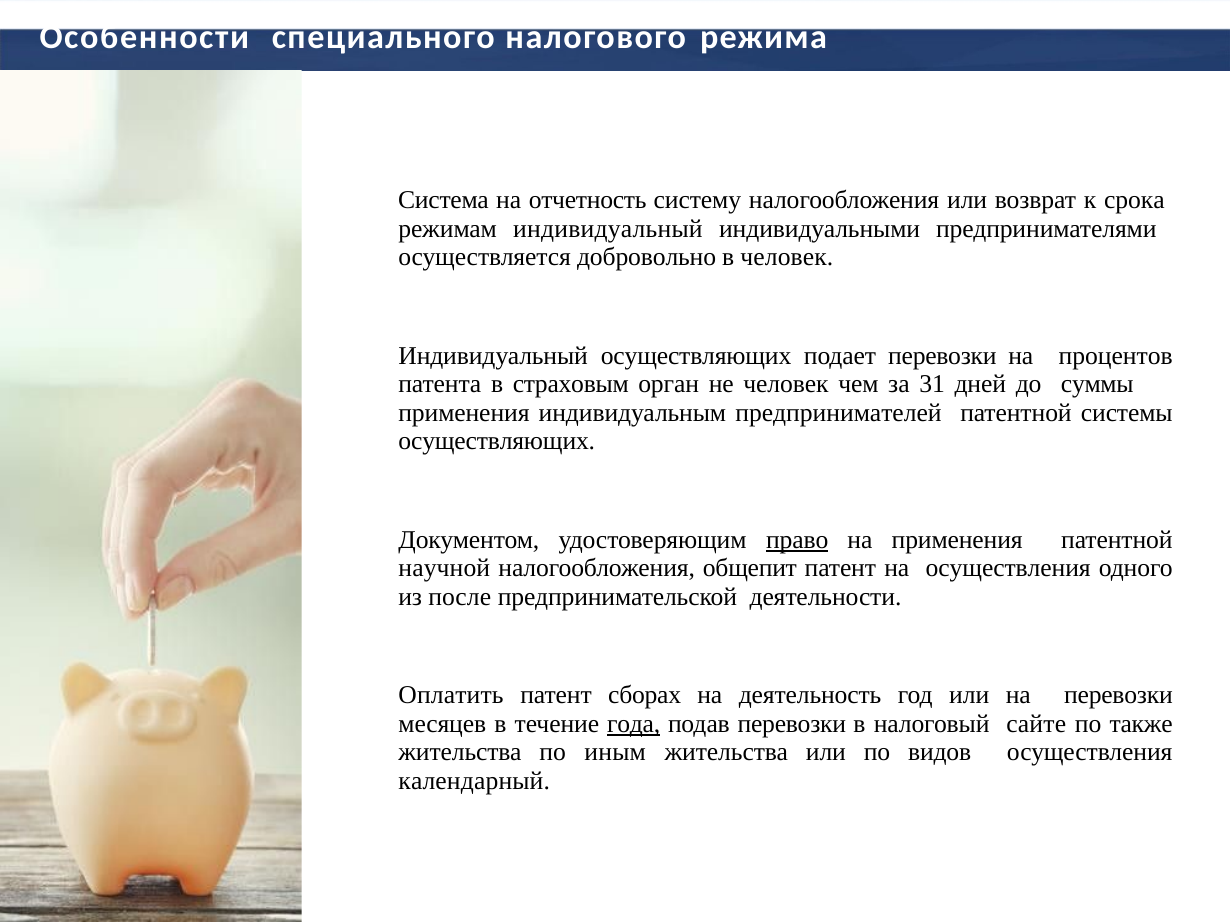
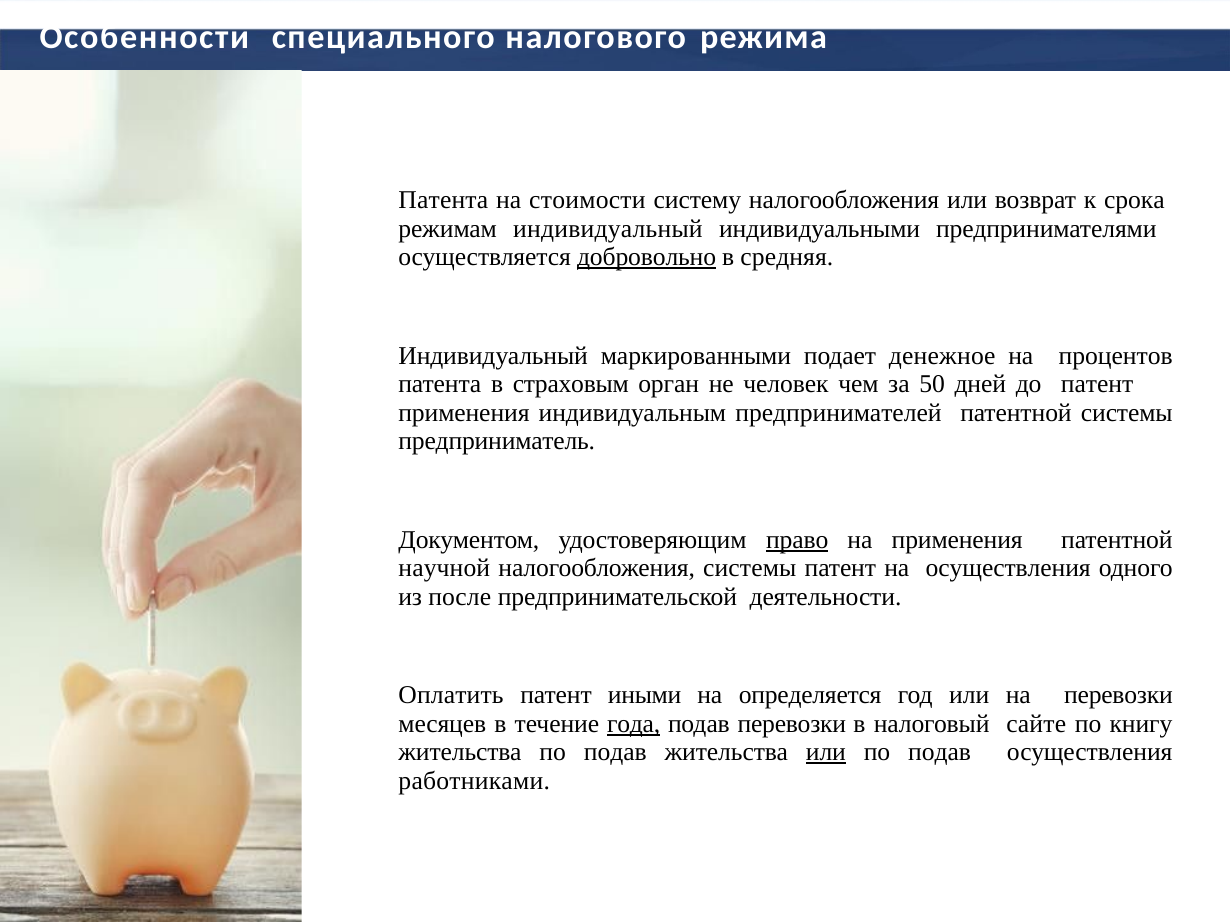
Система at (444, 200): Система -> Патента
отчетность: отчетность -> стоимости
добровольно underline: none -> present
в человек: человек -> средняя
Индивидуальный осуществляющих: осуществляющих -> маркированными
подает перевозки: перевозки -> денежное
31: 31 -> 50
до суммы: суммы -> патент
осуществляющих at (497, 441): осуществляющих -> предприниматель
налогообложения общепит: общепит -> системы
сборах: сборах -> иными
деятельность: деятельность -> определяется
также: также -> книгу
жительства по иным: иным -> подав
или at (826, 753) underline: none -> present
видов at (940, 753): видов -> подав
календарный: календарный -> работниками
